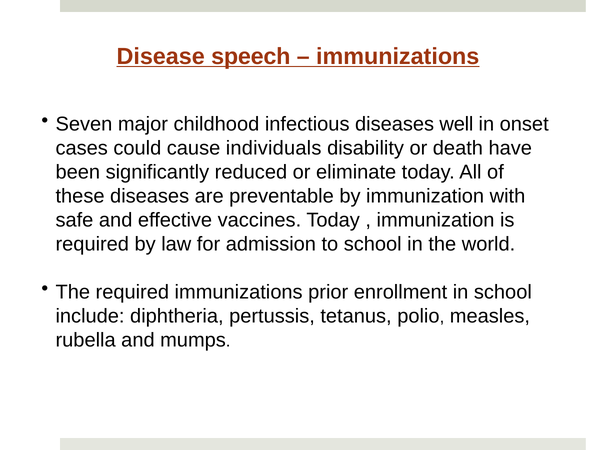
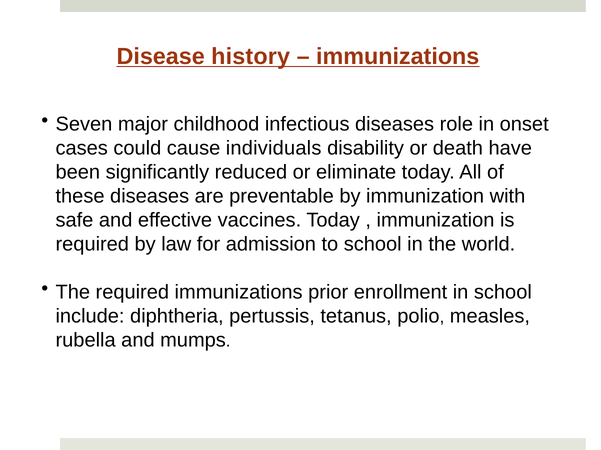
speech: speech -> history
well: well -> role
